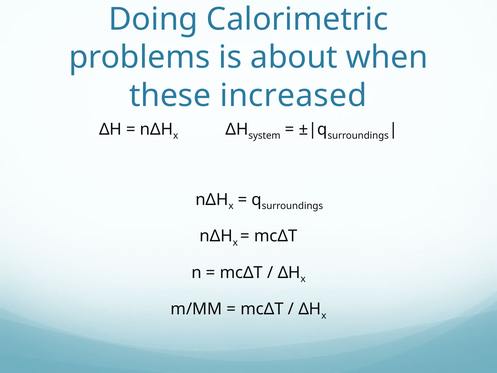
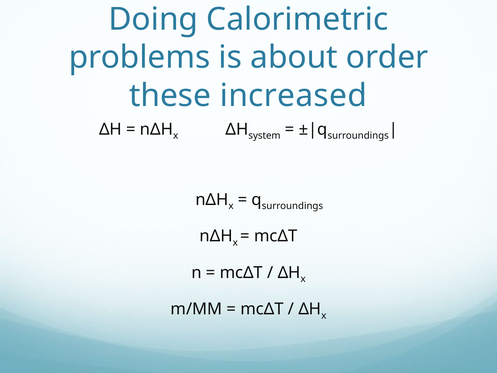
when: when -> order
